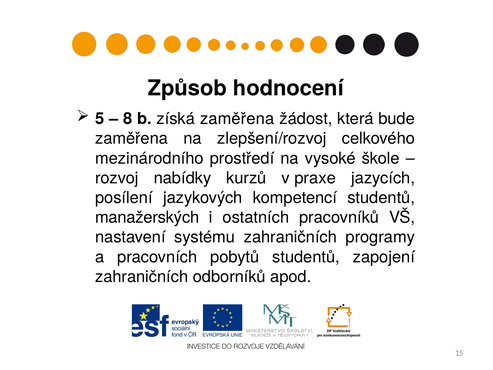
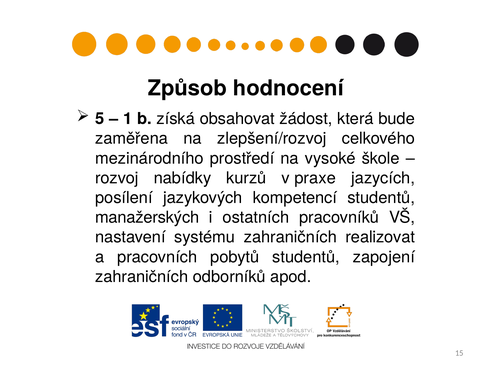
8: 8 -> 1
získá zaměřena: zaměřena -> obsahovat
programy: programy -> realizovat
